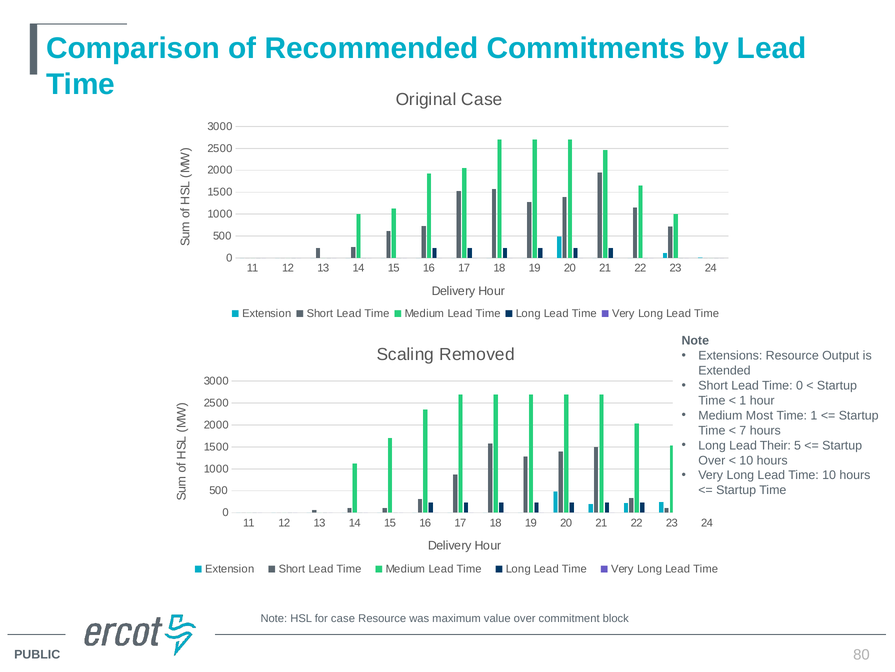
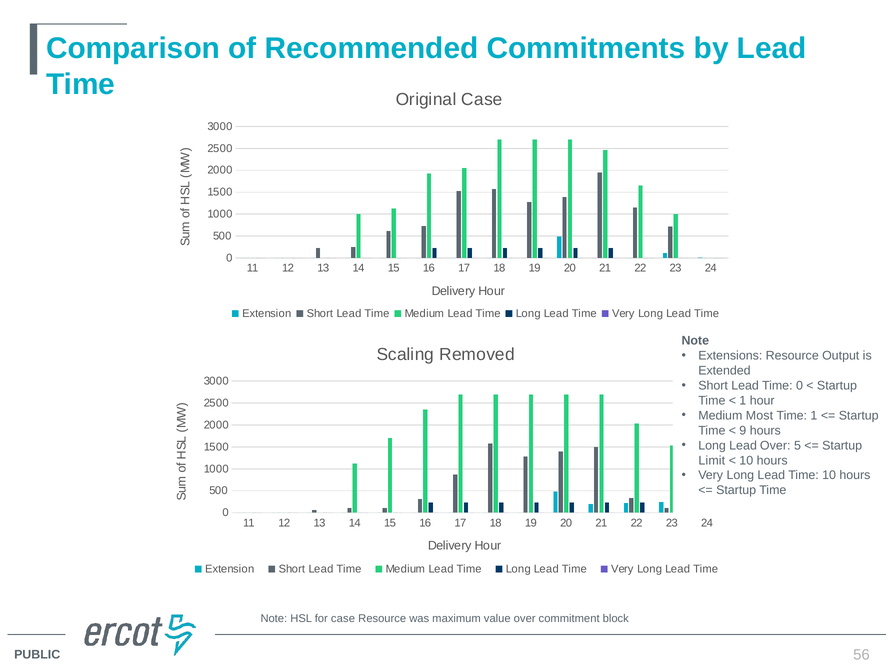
7: 7 -> 9
Lead Their: Their -> Over
Over at (712, 460): Over -> Limit
80: 80 -> 56
